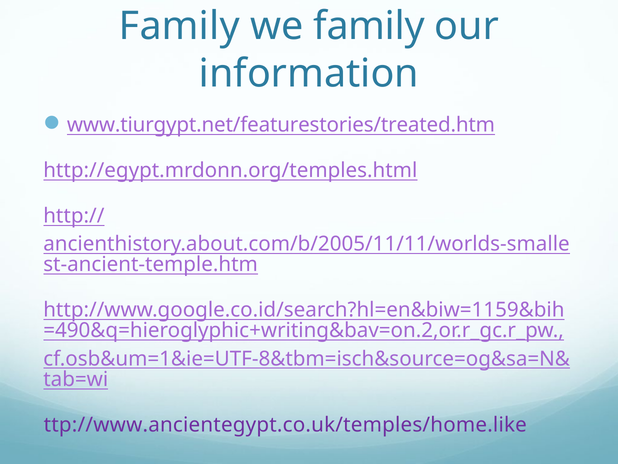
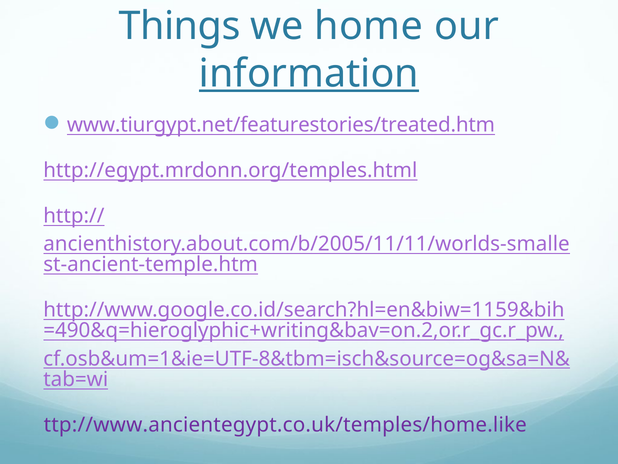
Family at (179, 26): Family -> Things
we family: family -> home
information underline: none -> present
